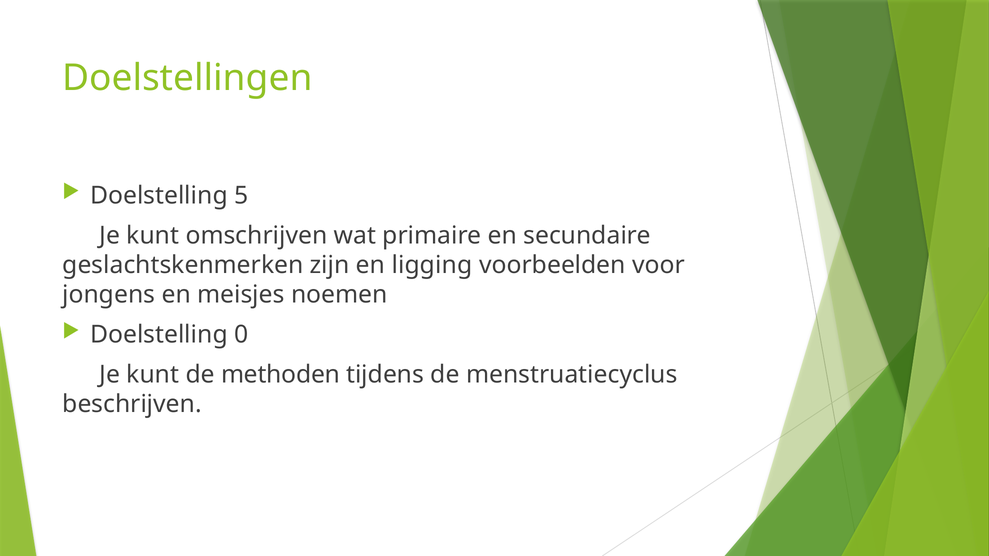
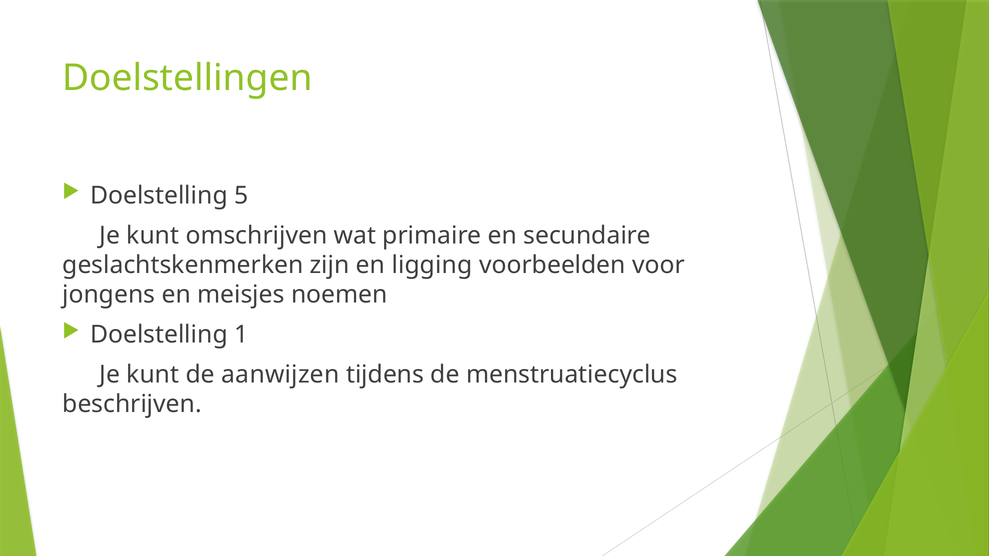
0: 0 -> 1
methoden: methoden -> aanwijzen
